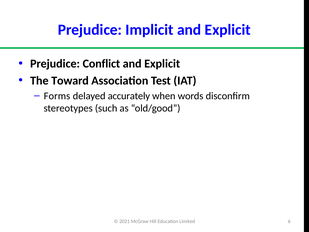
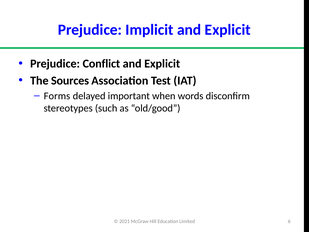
Toward: Toward -> Sources
accurately: accurately -> important
